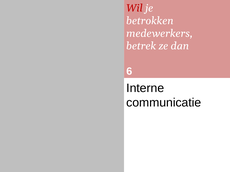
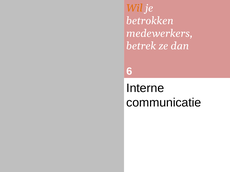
Wil colour: red -> orange
